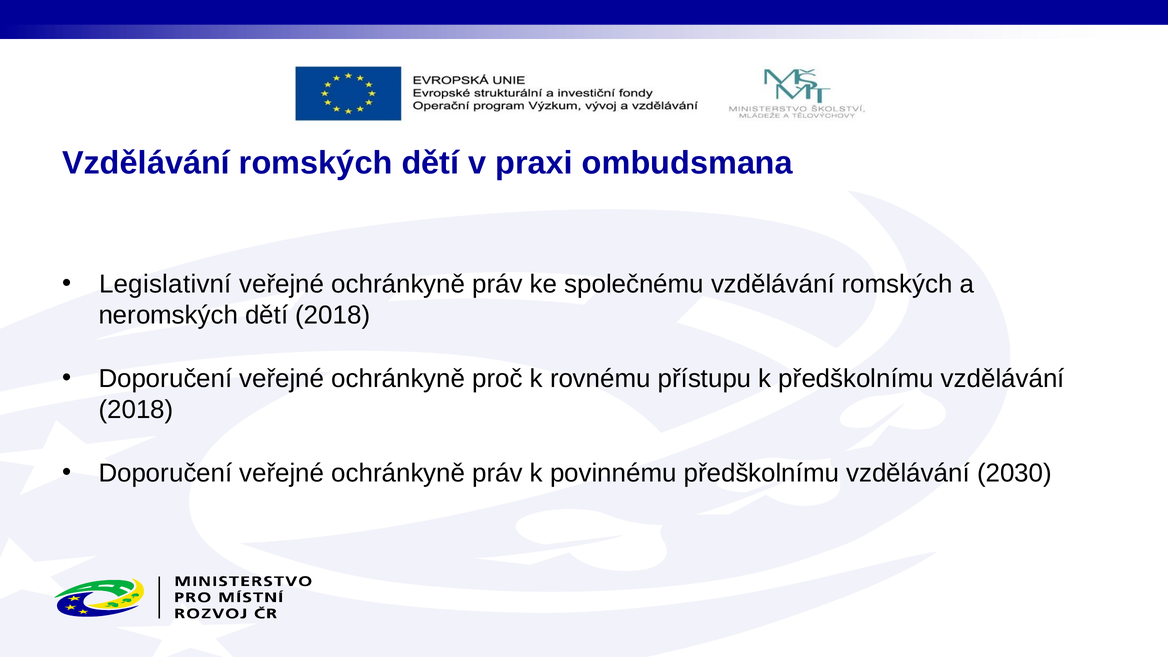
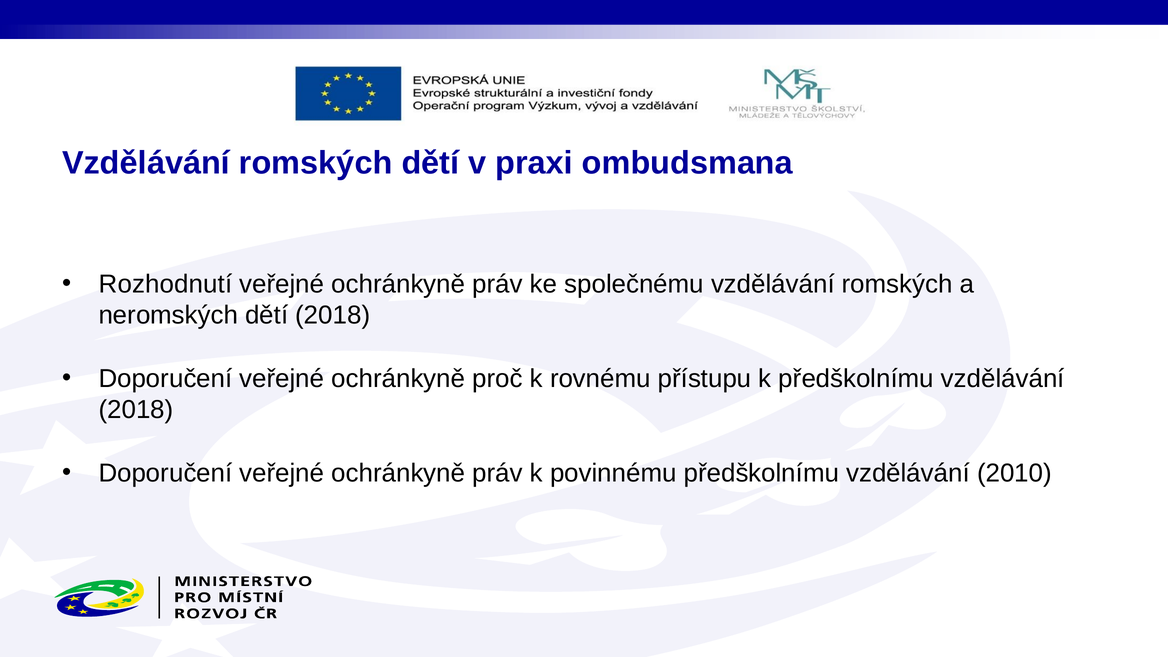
Legislativní: Legislativní -> Rozhodnutí
2030: 2030 -> 2010
